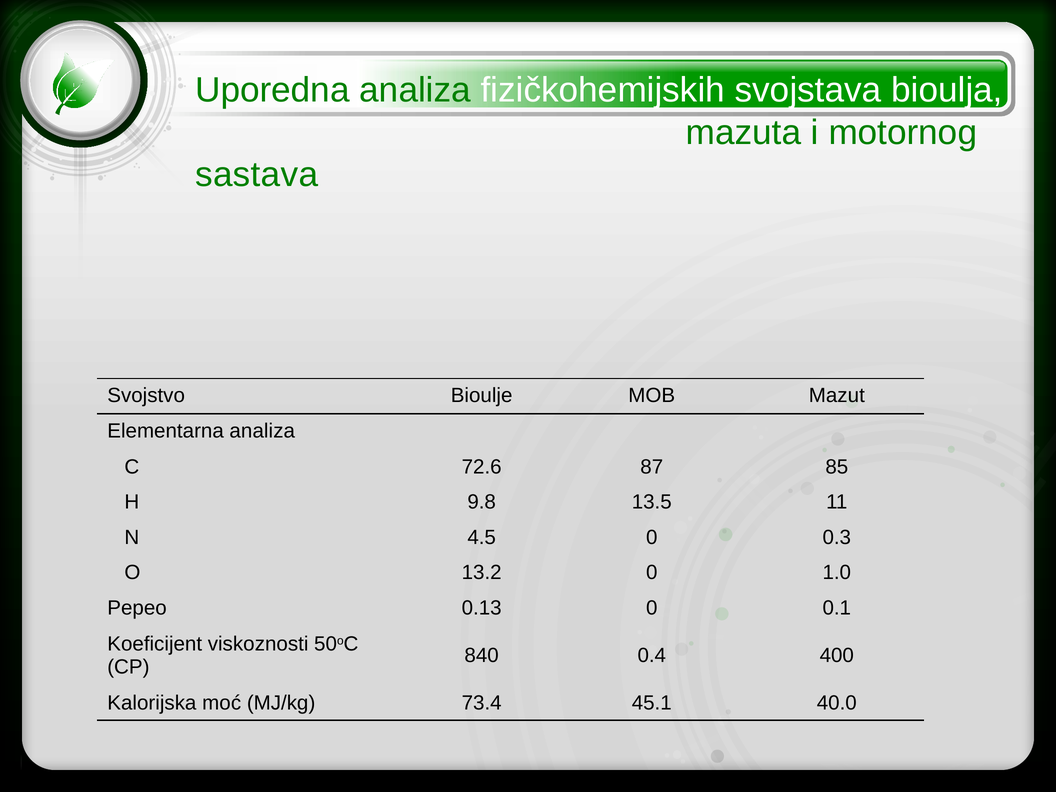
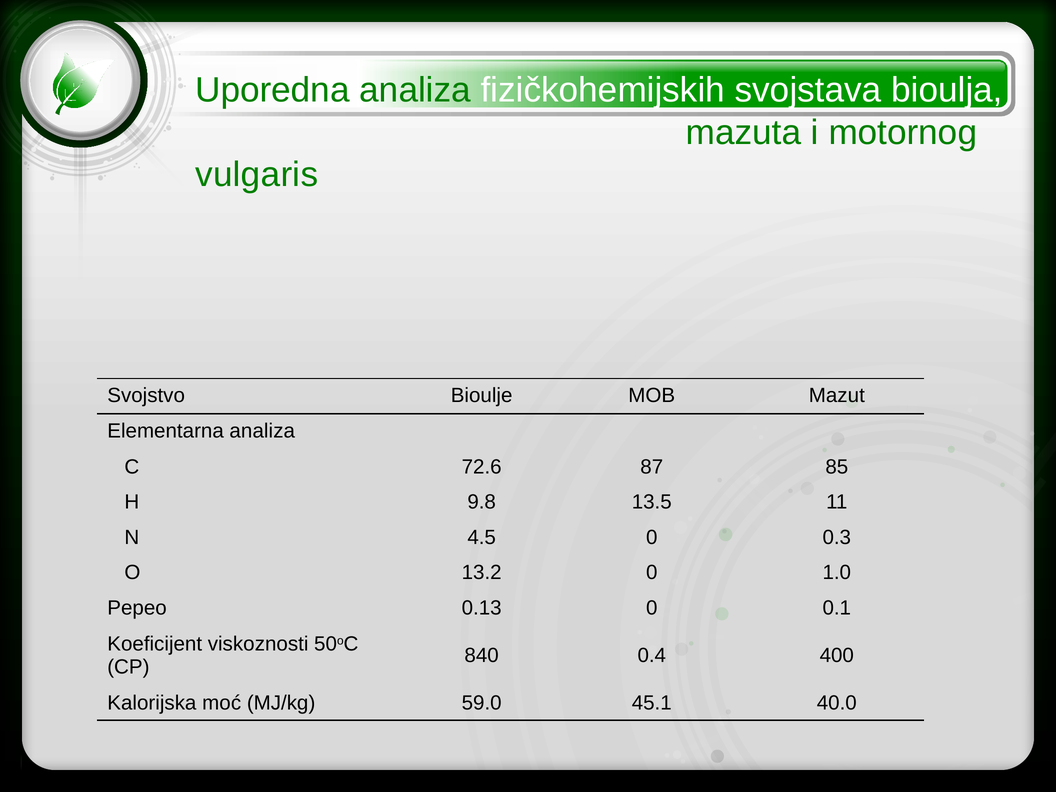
sastava: sastava -> vulgaris
73.4: 73.4 -> 59.0
